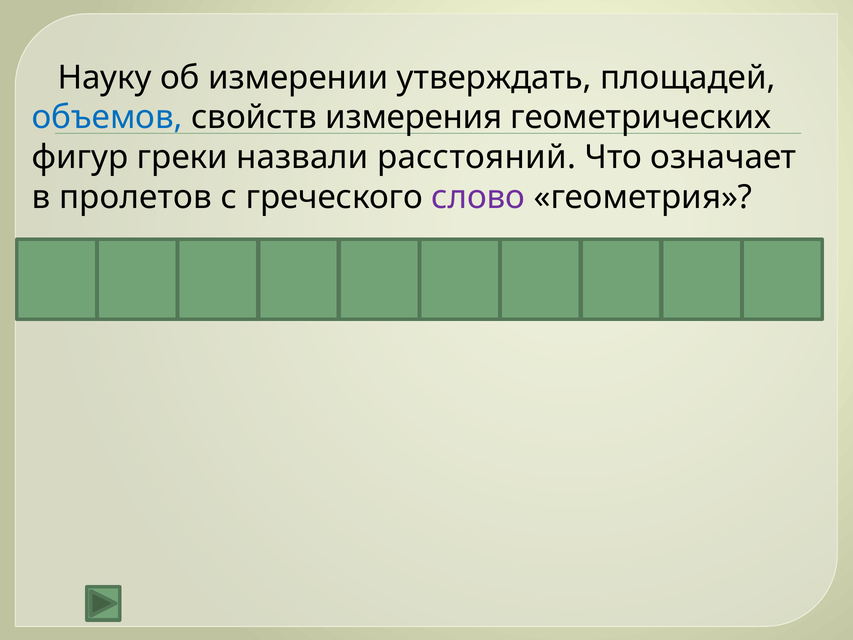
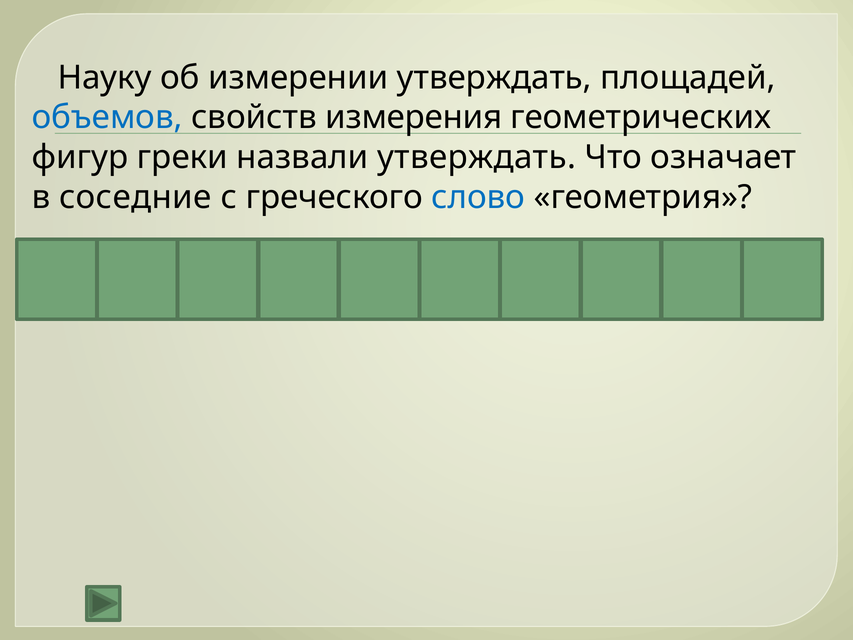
назвали расстояний: расстояний -> утверждать
пролетов: пролетов -> соседние
слово colour: purple -> blue
